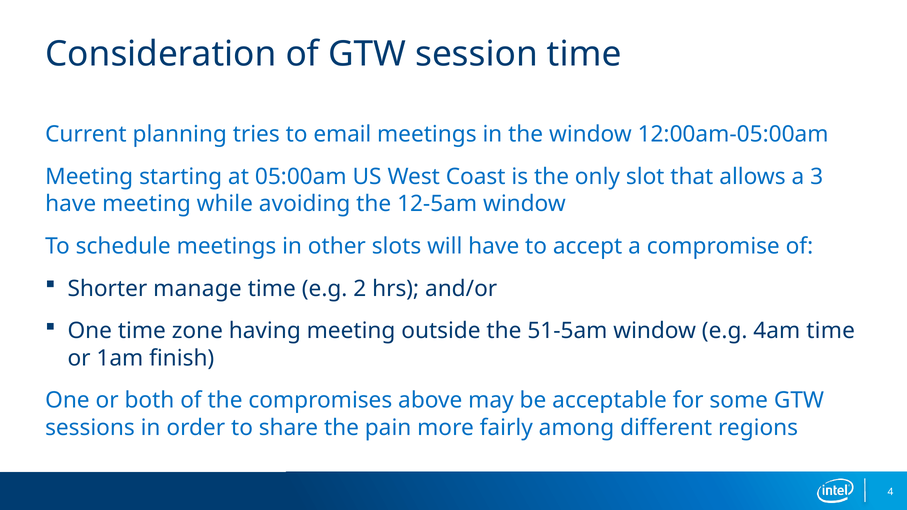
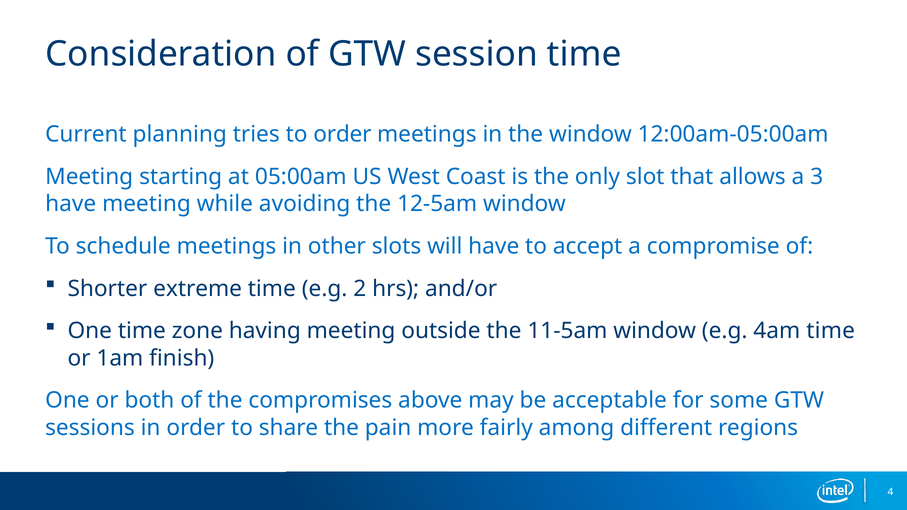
to email: email -> order
manage: manage -> extreme
51-5am: 51-5am -> 11-5am
